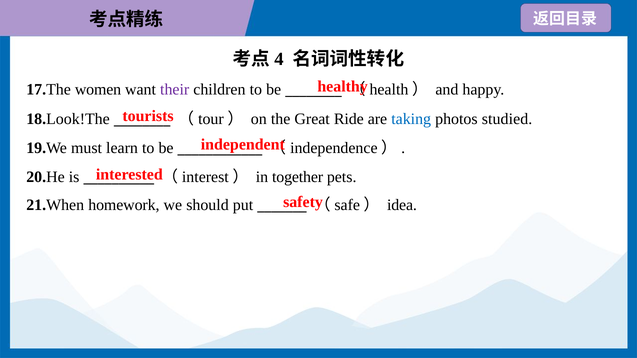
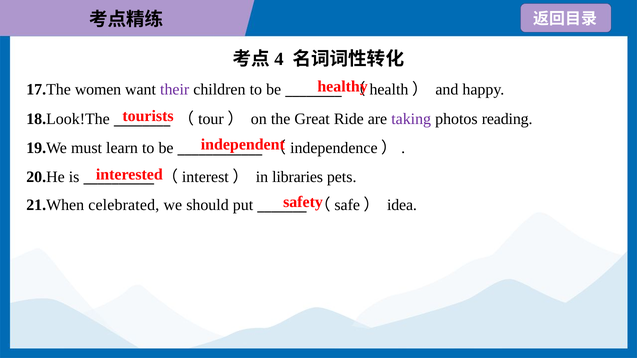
taking colour: blue -> purple
studied: studied -> reading
together: together -> libraries
homework: homework -> celebrated
